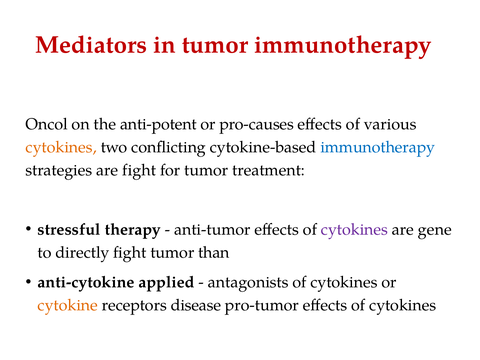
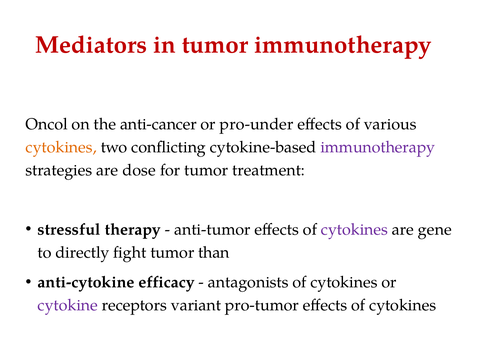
anti-potent: anti-potent -> anti-cancer
pro-causes: pro-causes -> pro-under
immunotherapy at (378, 147) colour: blue -> purple
are fight: fight -> dose
applied: applied -> efficacy
cytokine colour: orange -> purple
disease: disease -> variant
